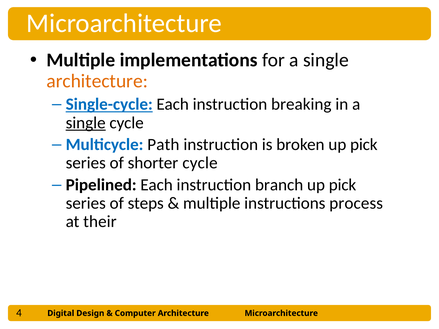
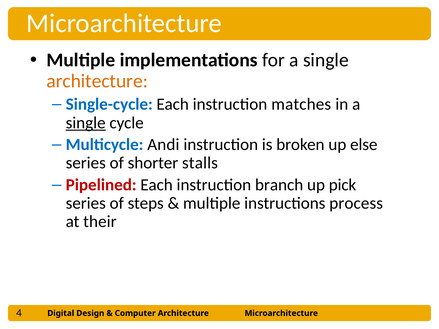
Single-cycle underline: present -> none
breaking: breaking -> matches
Path: Path -> Andi
broken up pick: pick -> else
shorter cycle: cycle -> stalls
Pipelined colour: black -> red
